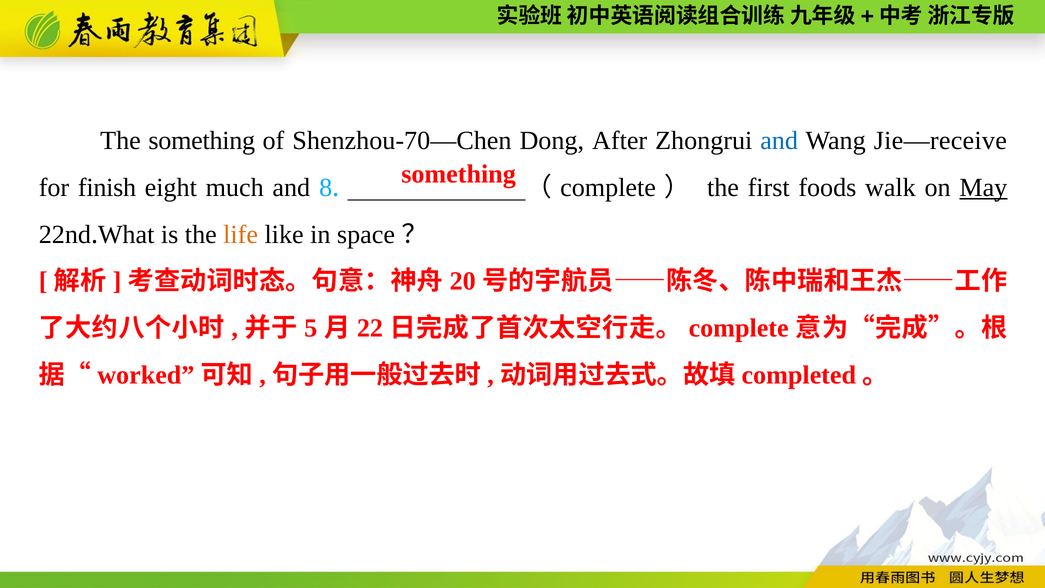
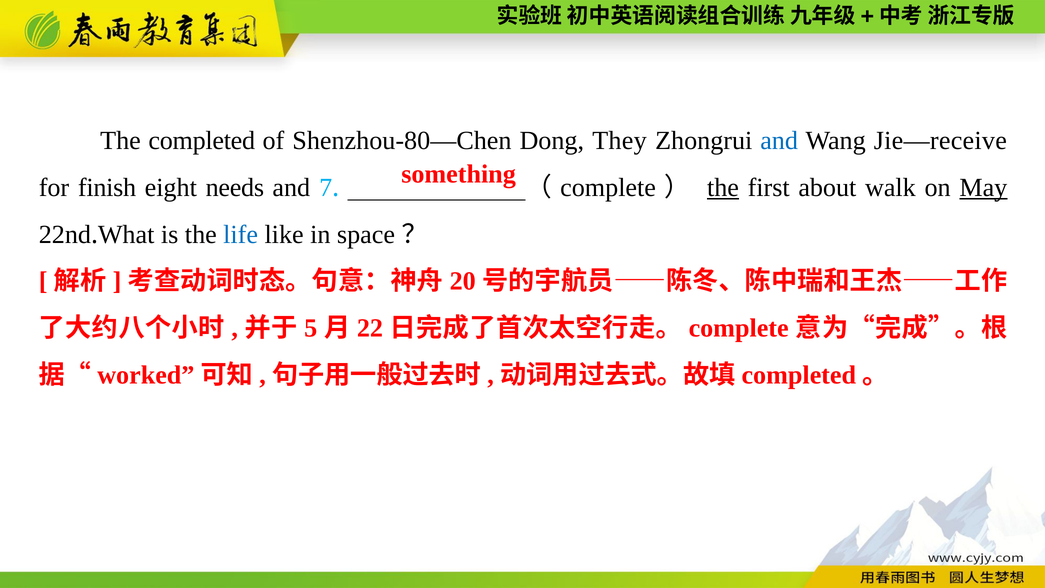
The something: something -> completed
Shenzhou-70—Chen: Shenzhou-70—Chen -> Shenzhou-80—Chen
After: After -> They
much: much -> needs
8: 8 -> 7
the at (723, 187) underline: none -> present
foods: foods -> about
life colour: orange -> blue
